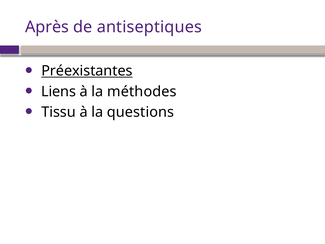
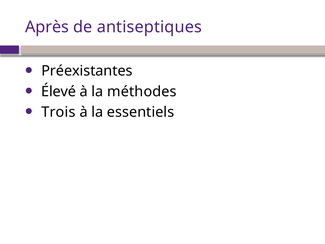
Préexistantes underline: present -> none
Liens: Liens -> Élevé
Tissu: Tissu -> Trois
questions: questions -> essentiels
